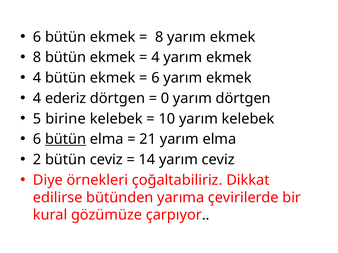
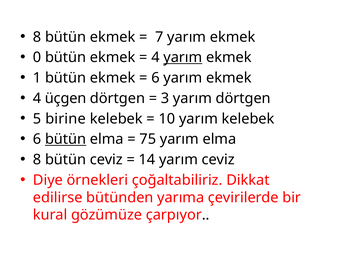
6 at (37, 37): 6 -> 8
8 at (159, 37): 8 -> 7
8 at (37, 58): 8 -> 0
yarım at (183, 58) underline: none -> present
4 at (37, 78): 4 -> 1
ederiz: ederiz -> üçgen
0: 0 -> 3
21: 21 -> 75
2 at (37, 160): 2 -> 8
